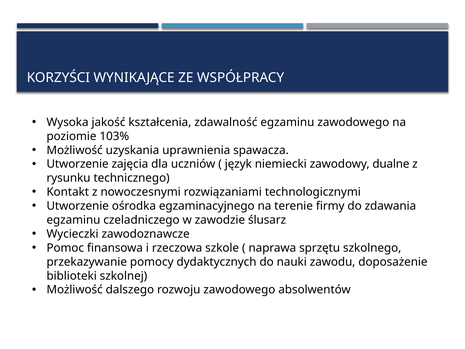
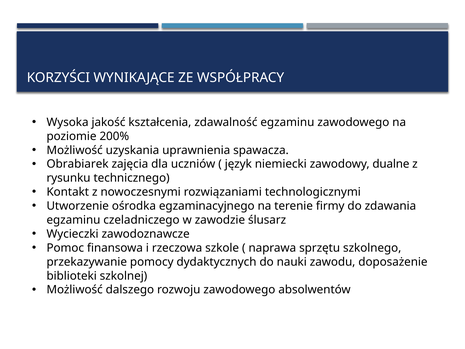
103%: 103% -> 200%
Utworzenie at (78, 164): Utworzenie -> Obrabiarek
